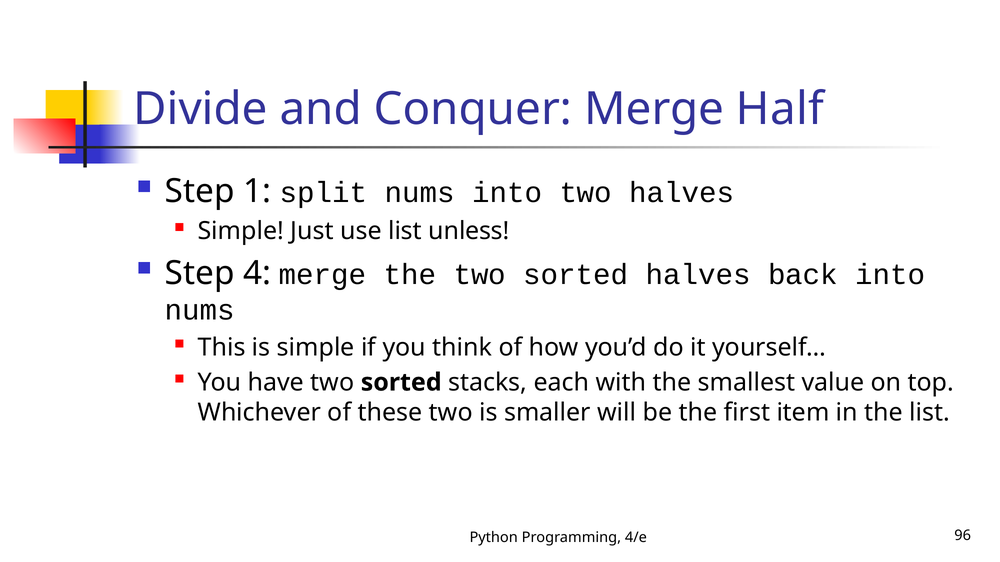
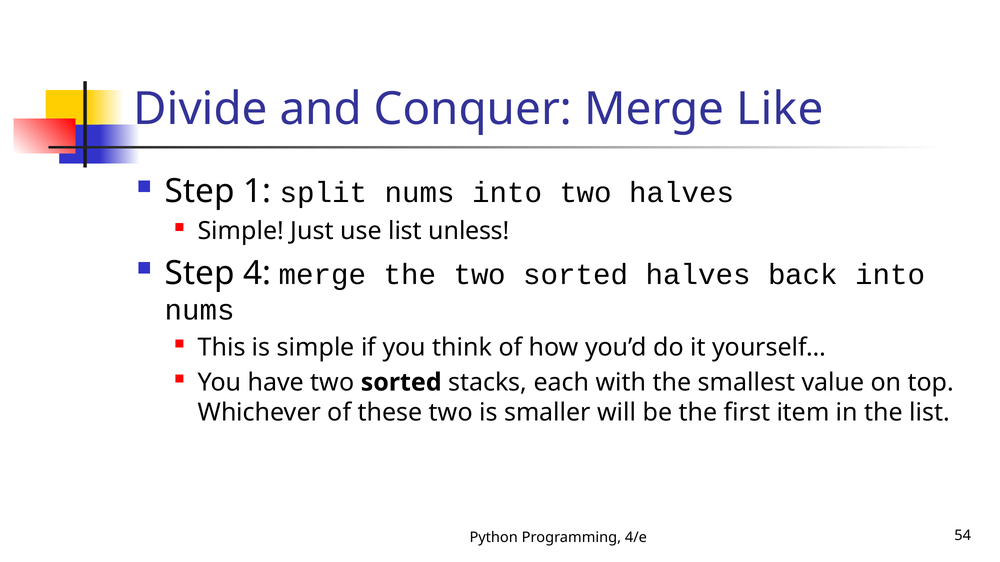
Half: Half -> Like
96: 96 -> 54
